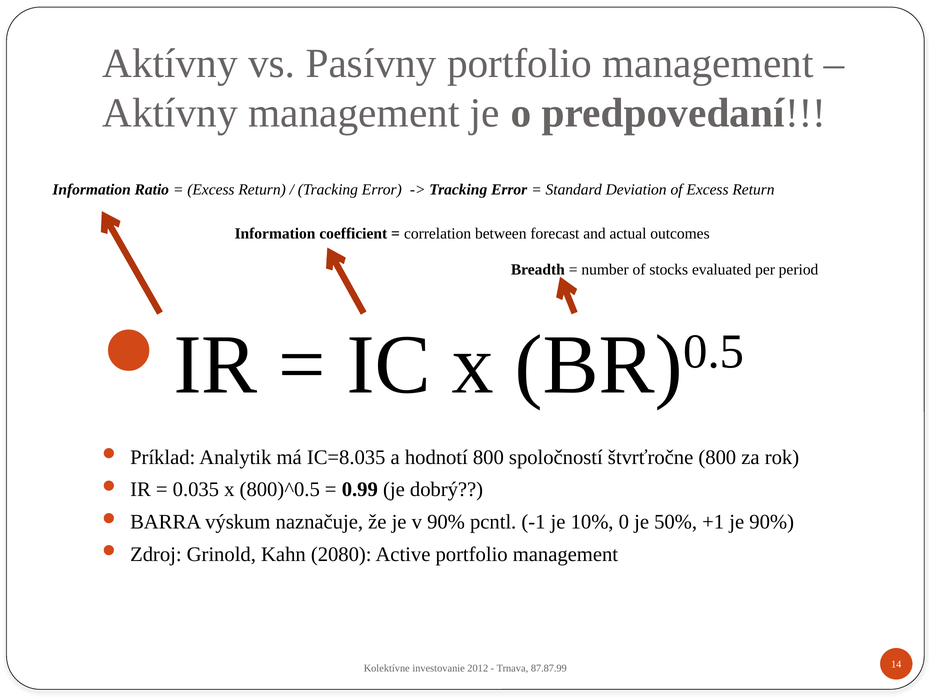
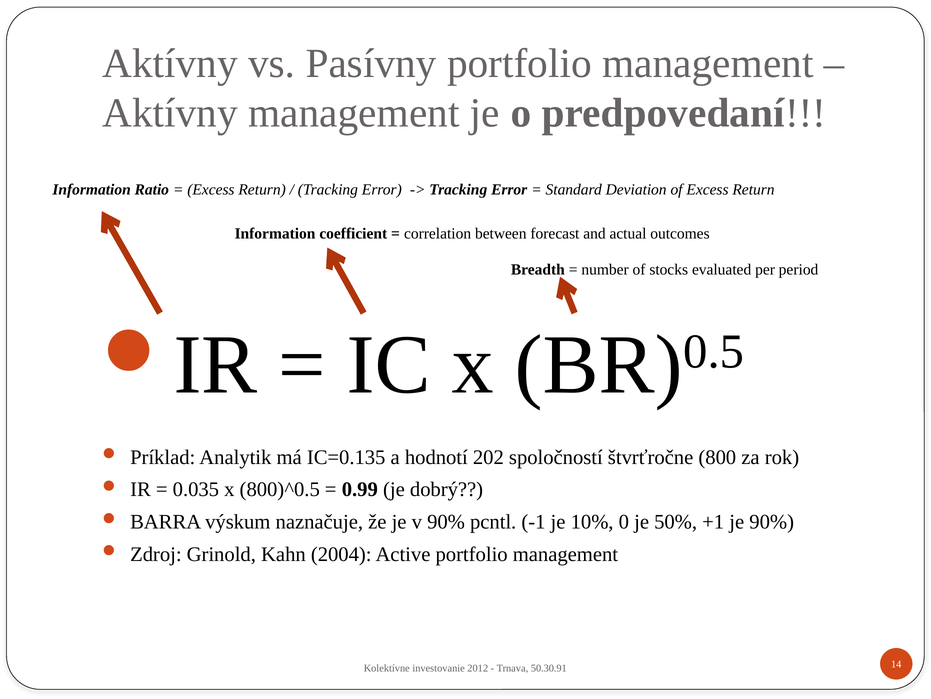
IC=8.035: IC=8.035 -> IC=0.135
hodnotí 800: 800 -> 202
2080: 2080 -> 2004
87.87.99: 87.87.99 -> 50.30.91
